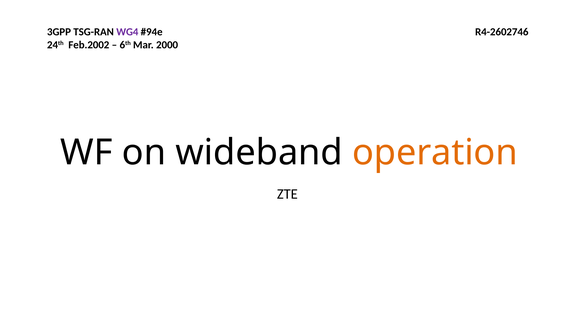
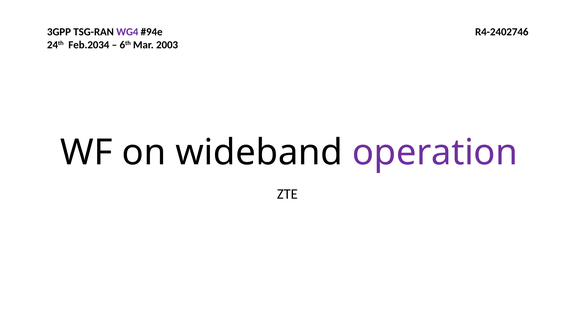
R4-2602746: R4-2602746 -> R4-2402746
Feb.2002: Feb.2002 -> Feb.2034
2000: 2000 -> 2003
operation colour: orange -> purple
